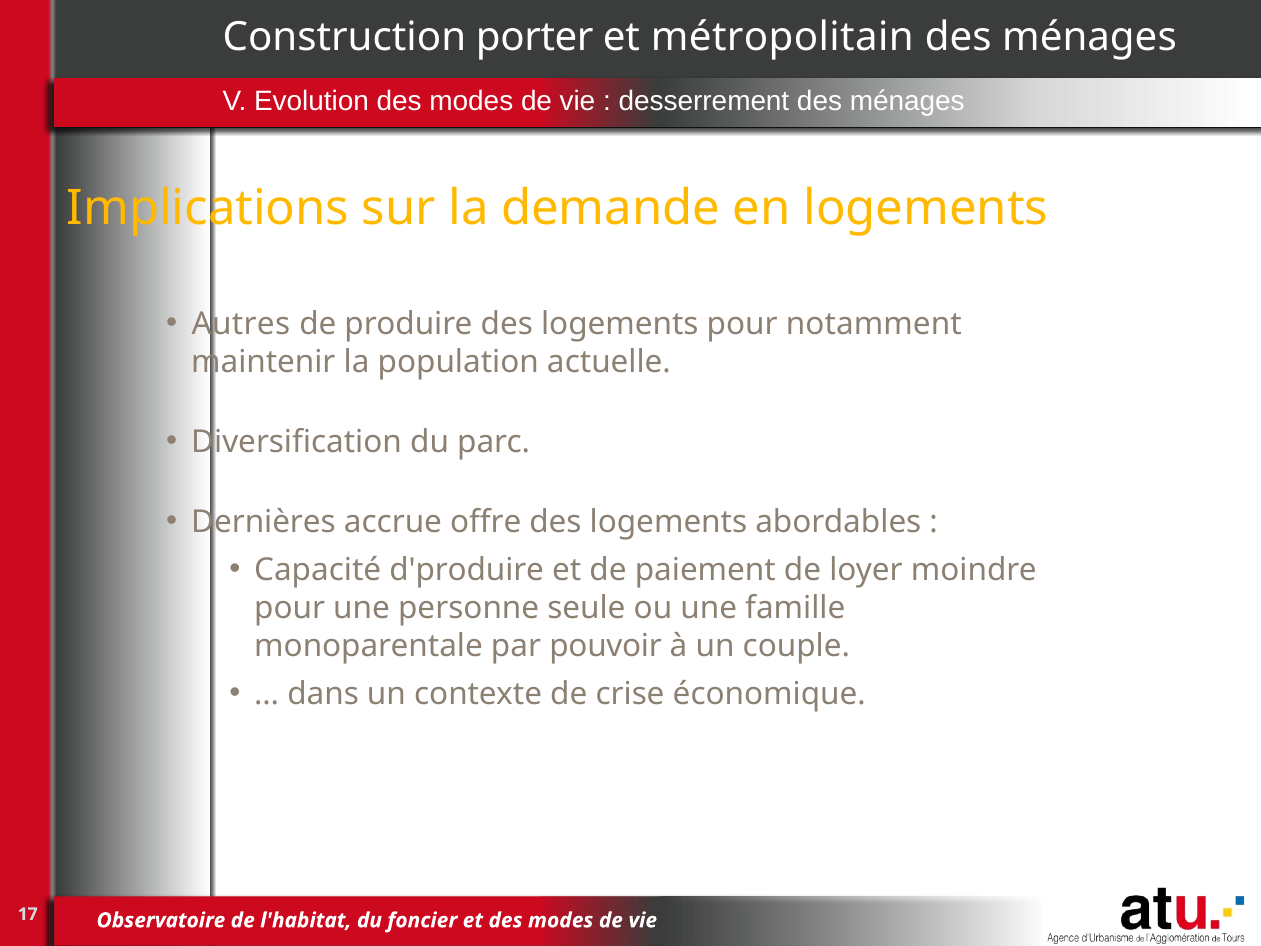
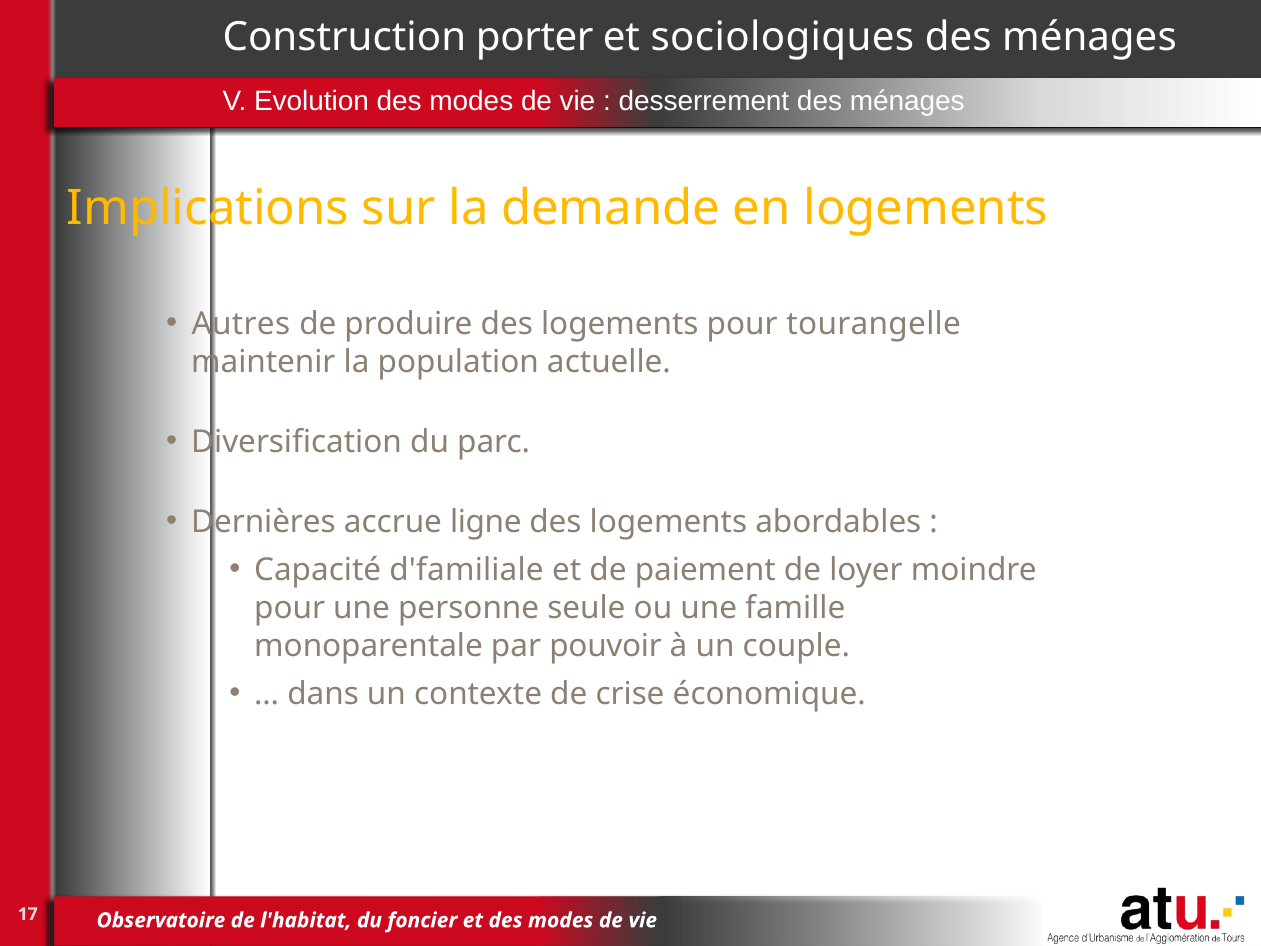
métropolitain: métropolitain -> sociologiques
notamment: notamment -> tourangelle
offre: offre -> ligne
d'produire: d'produire -> d'familiale
